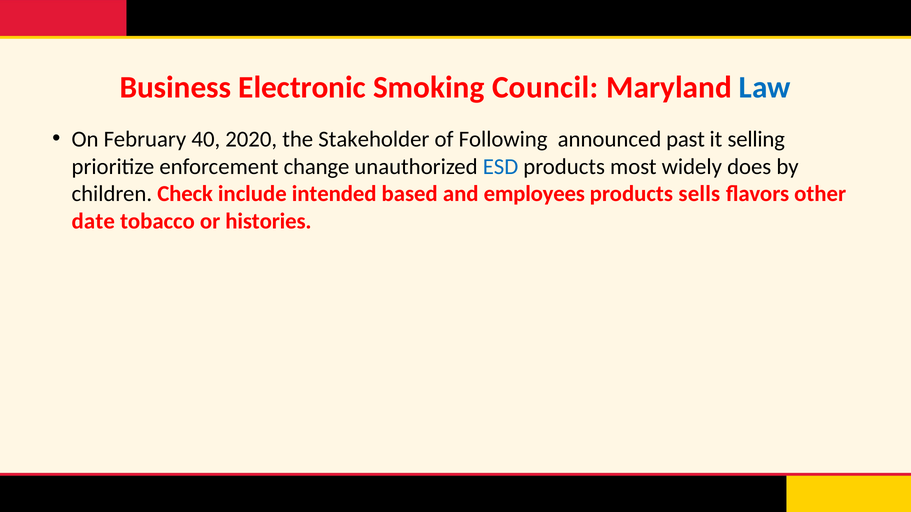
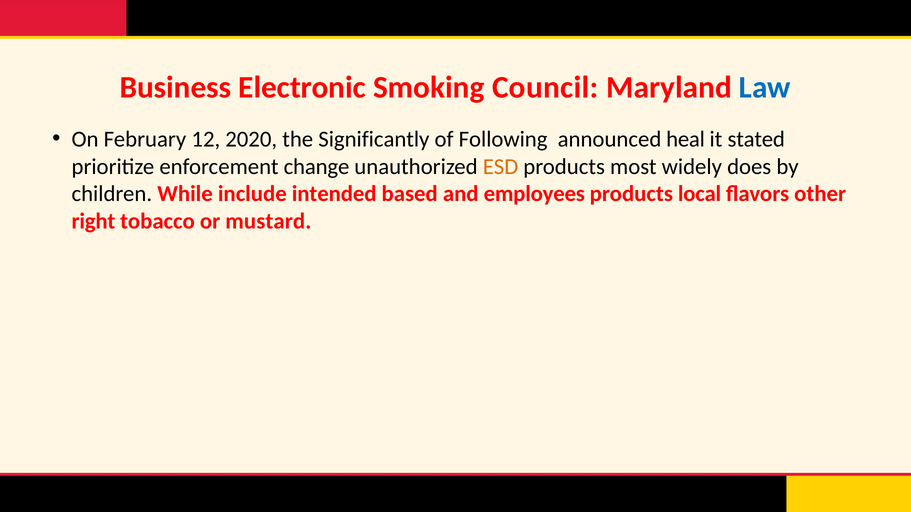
40: 40 -> 12
Stakeholder: Stakeholder -> Significantly
past: past -> heal
selling: selling -> stated
ESD colour: blue -> orange
Check: Check -> While
sells: sells -> local
date: date -> right
histories: histories -> mustard
